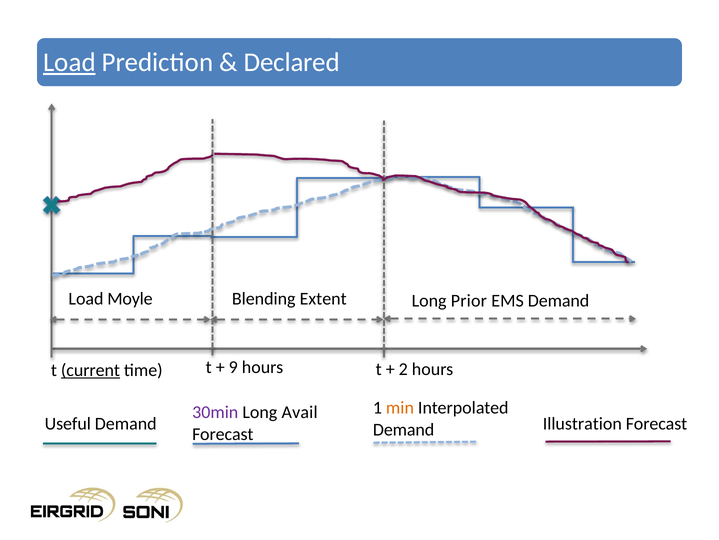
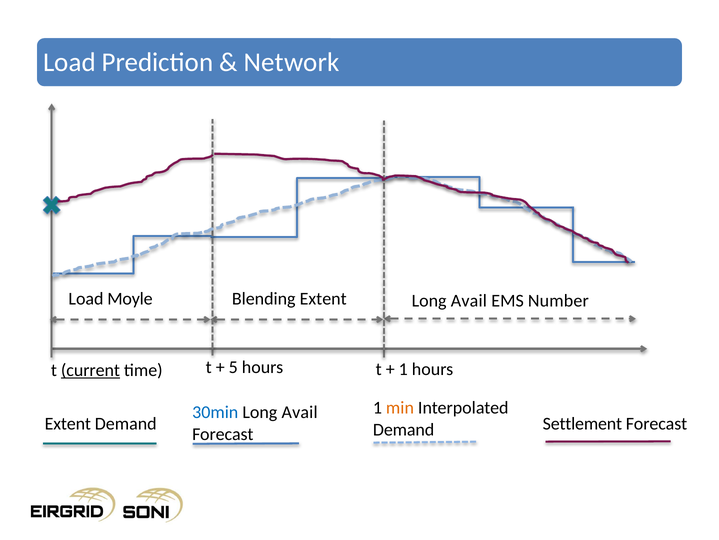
Load at (69, 62) underline: present -> none
Declared: Declared -> Network
Prior at (469, 300): Prior -> Avail
EMS Demand: Demand -> Number
9: 9 -> 5
2 at (403, 369): 2 -> 1
30min colour: purple -> blue
Useful at (68, 423): Useful -> Extent
Illustration: Illustration -> Settlement
